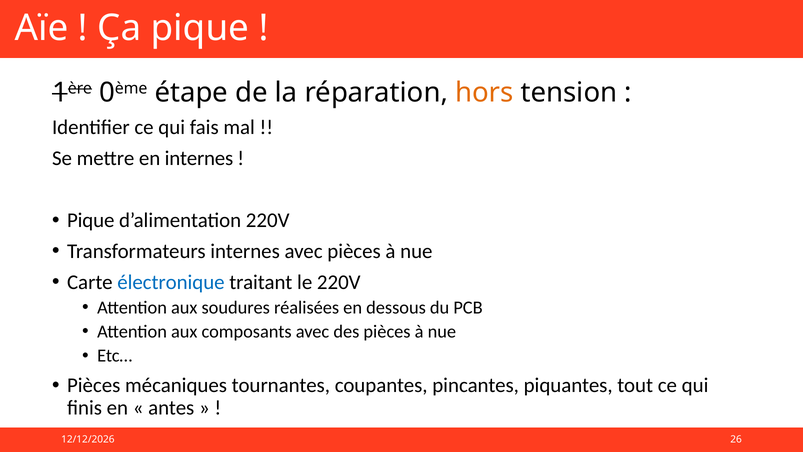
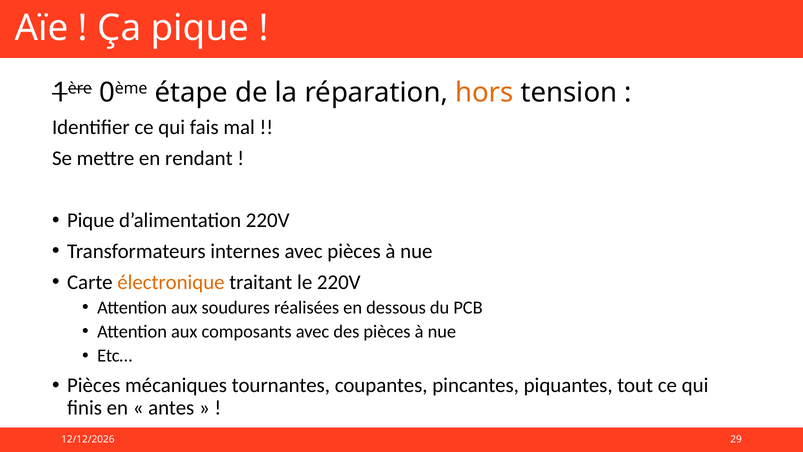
en internes: internes -> rendant
électronique colour: blue -> orange
26: 26 -> 29
